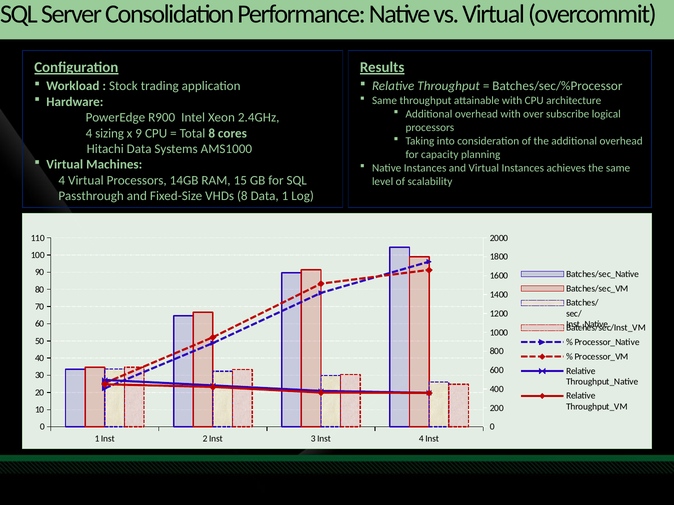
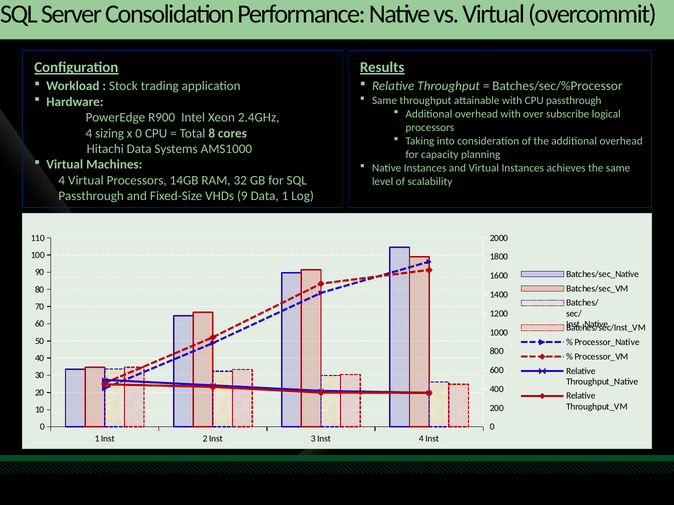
CPU architecture: architecture -> passthrough
x 9: 9 -> 0
15: 15 -> 32
VHDs 8: 8 -> 9
